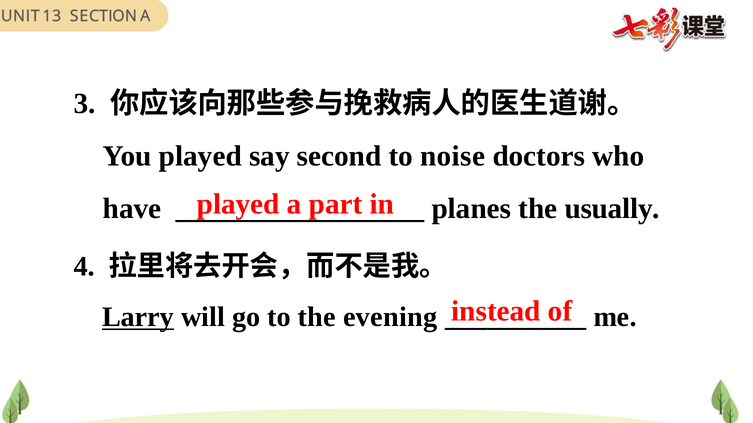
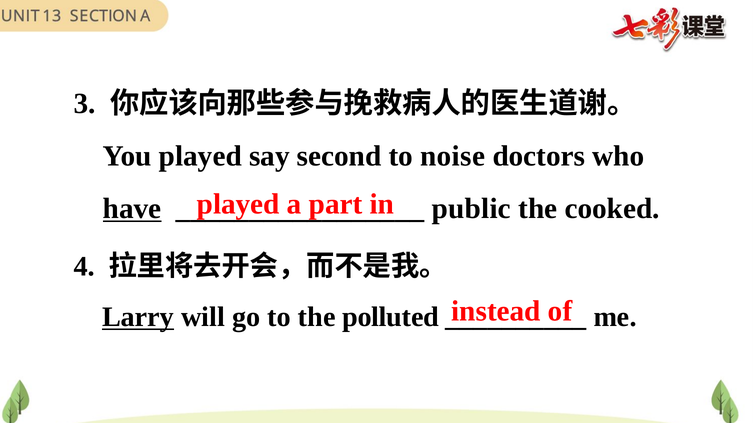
have underline: none -> present
planes: planes -> public
usually: usually -> cooked
evening: evening -> polluted
